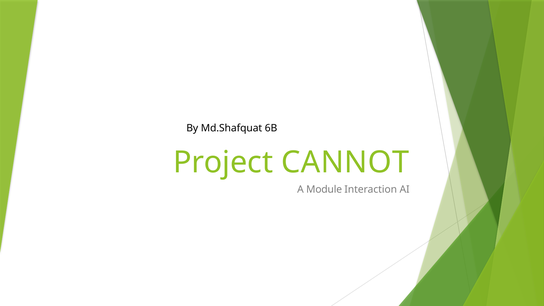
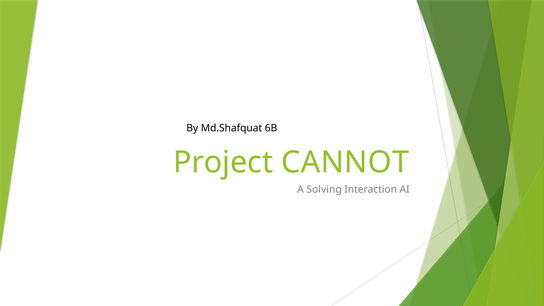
Module: Module -> Solving
